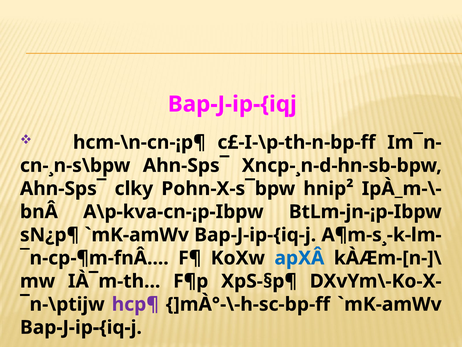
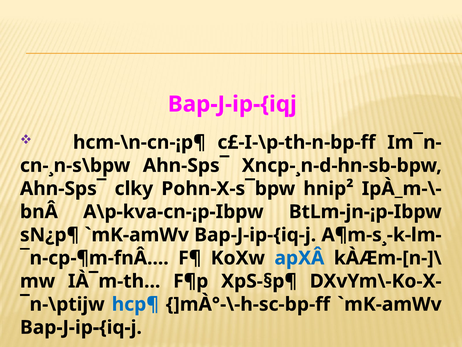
hcp¶ colour: purple -> blue
